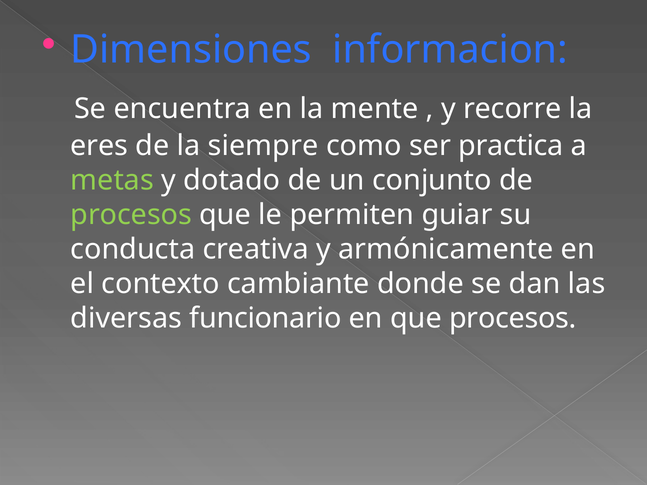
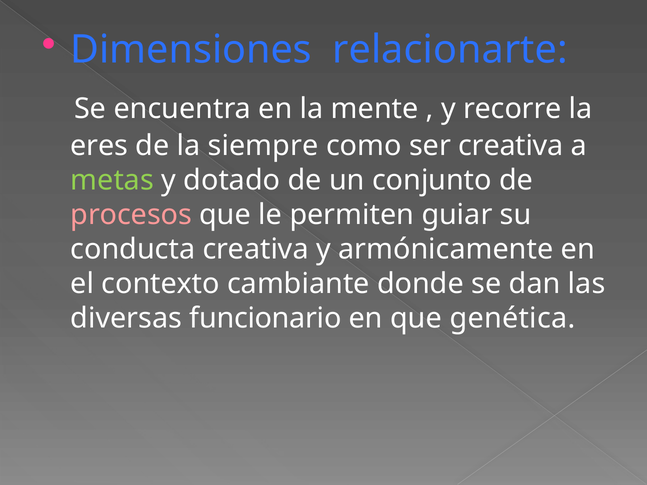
informacion: informacion -> relacionarte
ser practica: practica -> creativa
procesos at (131, 215) colour: light green -> pink
que procesos: procesos -> genética
